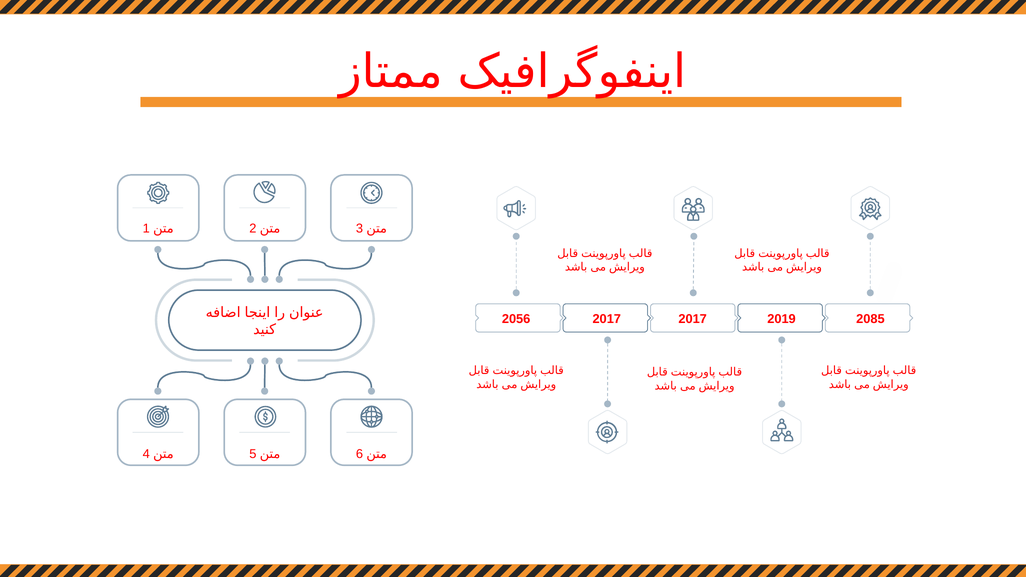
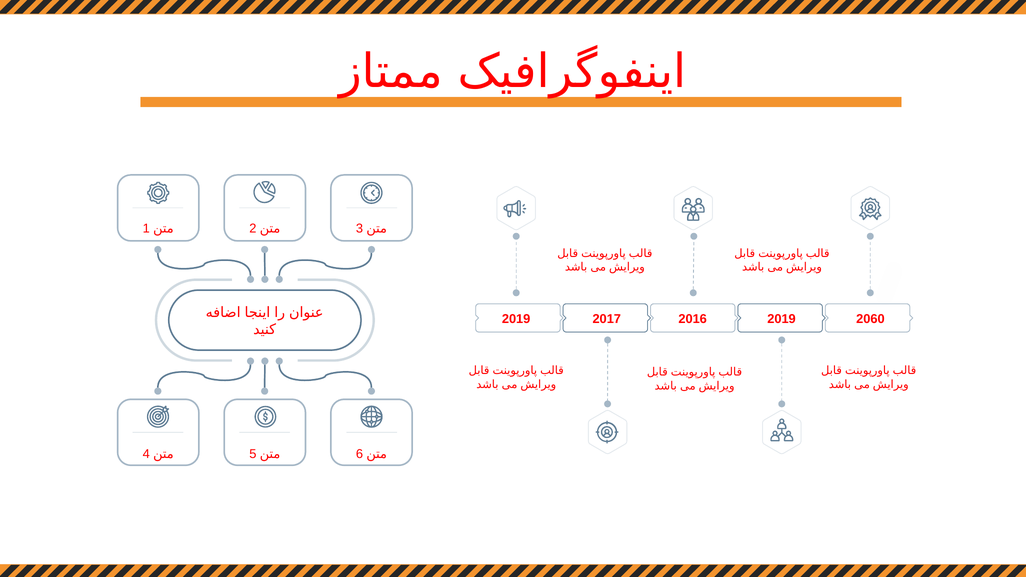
2056 at (516, 319): 2056 -> 2019
2017 2017: 2017 -> 2016
2085: 2085 -> 2060
